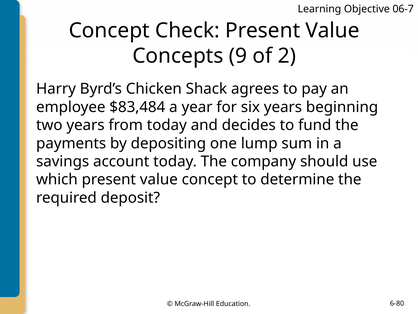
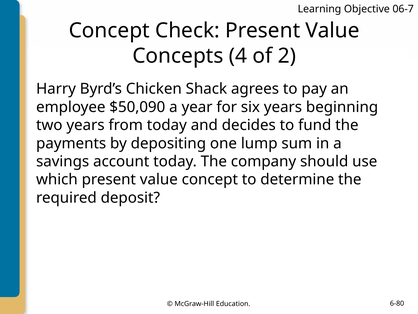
9: 9 -> 4
$83,484: $83,484 -> $50,090
